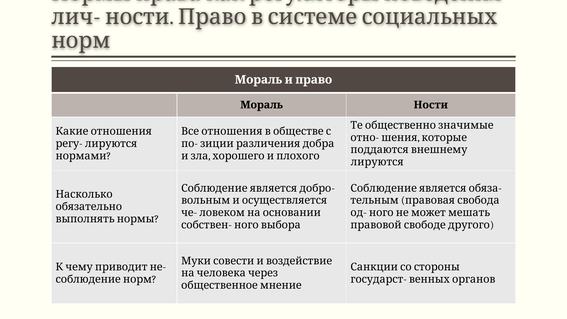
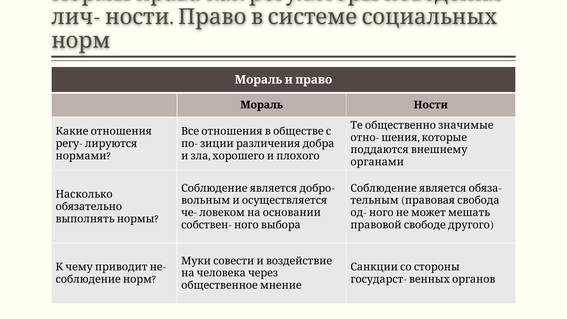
лируются at (377, 162): лируются -> органами
